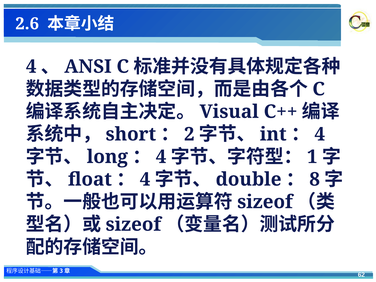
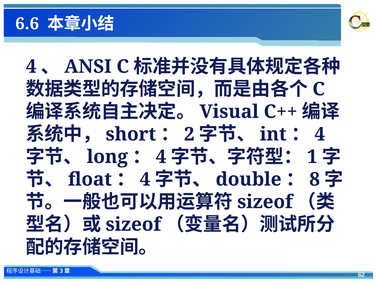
2.6: 2.6 -> 6.6
